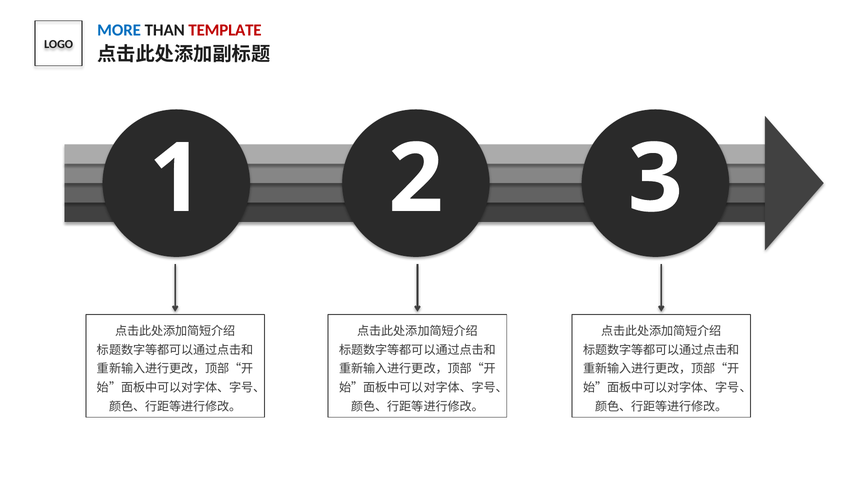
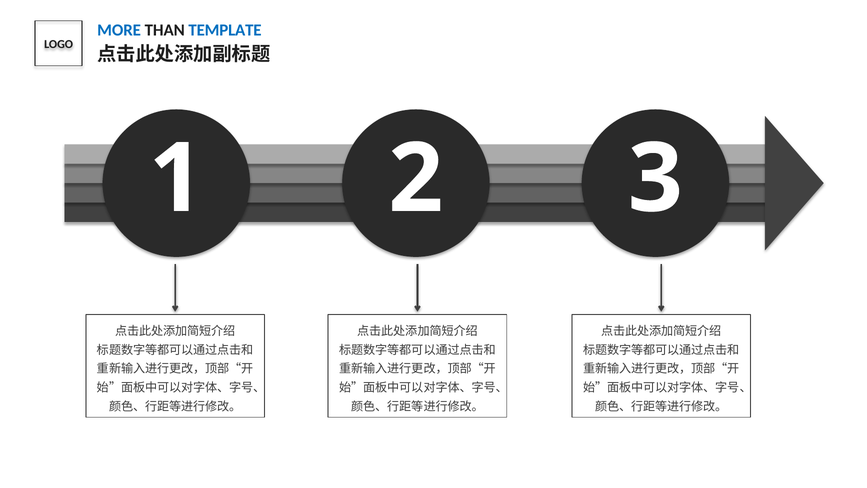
TEMPLATE colour: red -> blue
